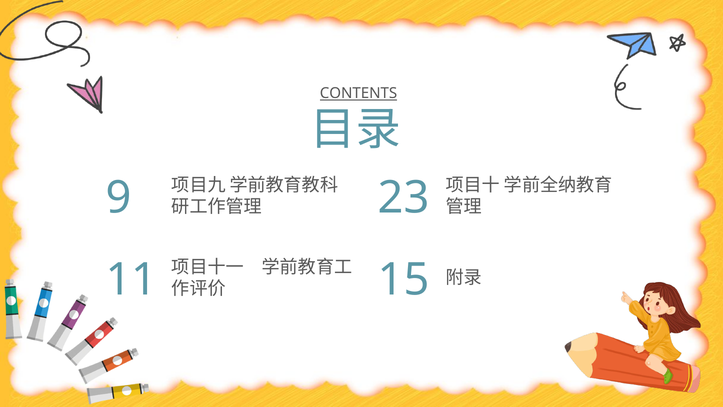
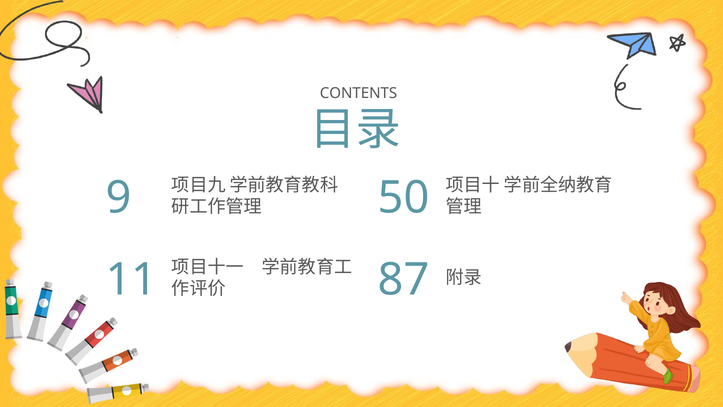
CONTENTS underline: present -> none
23: 23 -> 50
15: 15 -> 87
